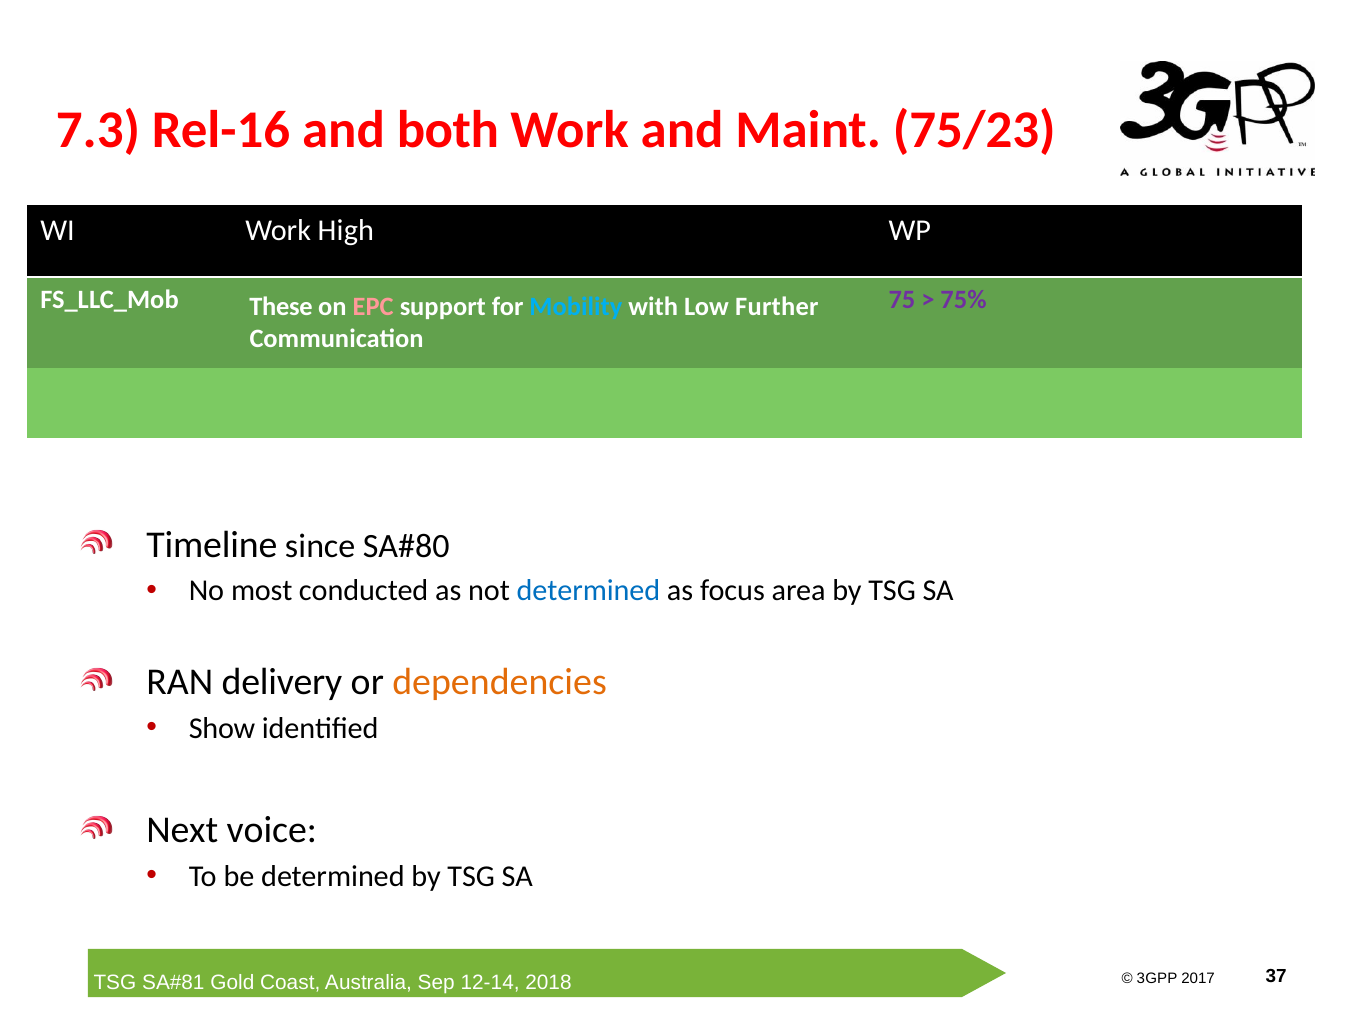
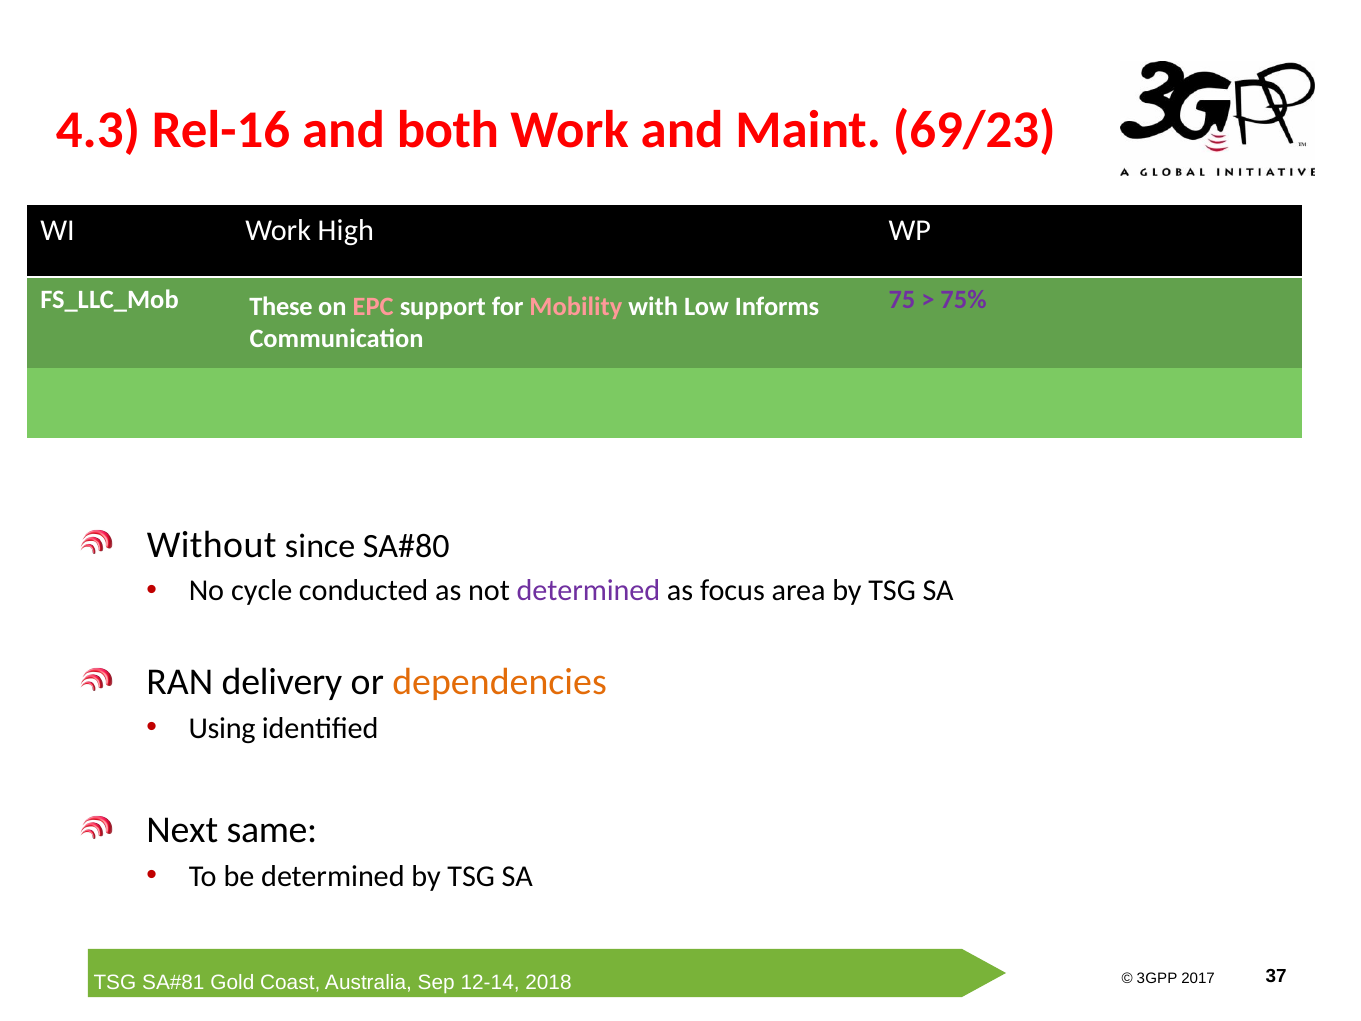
7.3: 7.3 -> 4.3
75/23: 75/23 -> 69/23
Mobility colour: light blue -> pink
Further: Further -> Informs
Timeline: Timeline -> Without
most: most -> cycle
determined at (588, 591) colour: blue -> purple
Show: Show -> Using
voice: voice -> same
